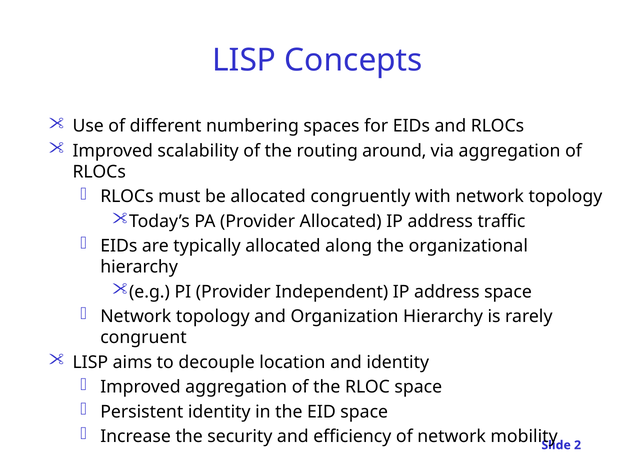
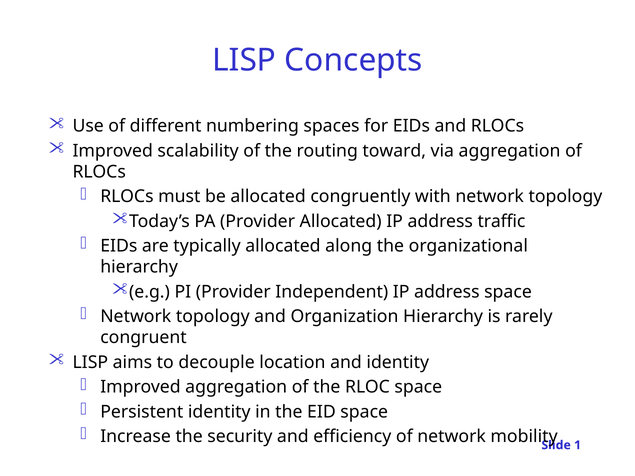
around: around -> toward
2: 2 -> 1
